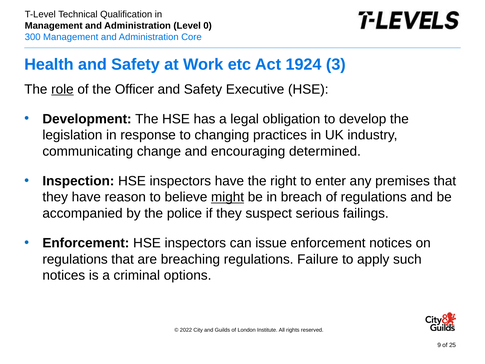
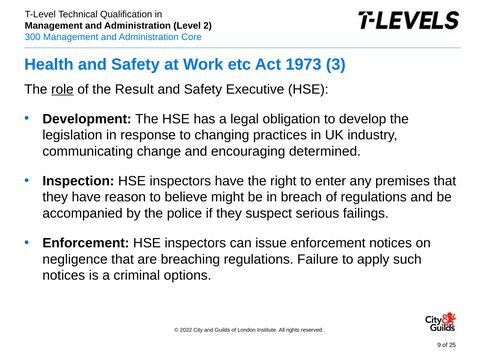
0: 0 -> 2
1924: 1924 -> 1973
Officer: Officer -> Result
might underline: present -> none
regulations at (75, 259): regulations -> negligence
